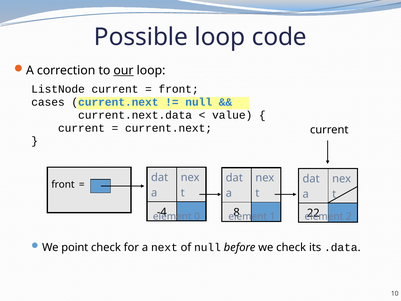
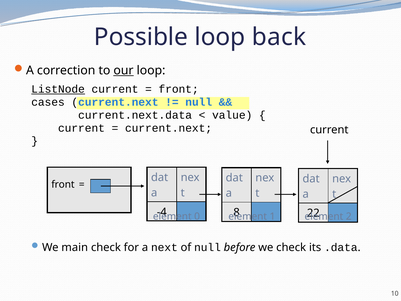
code: code -> back
ListNode underline: none -> present
point: point -> main
